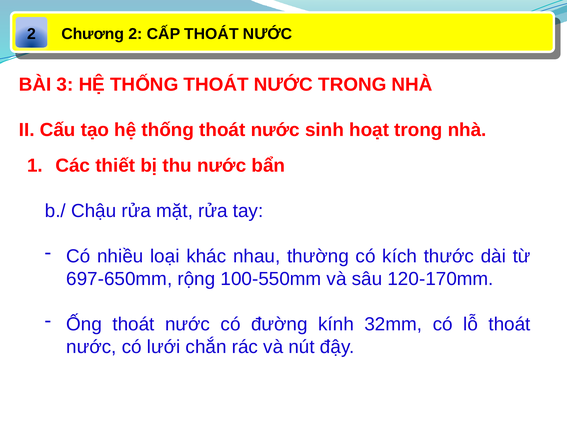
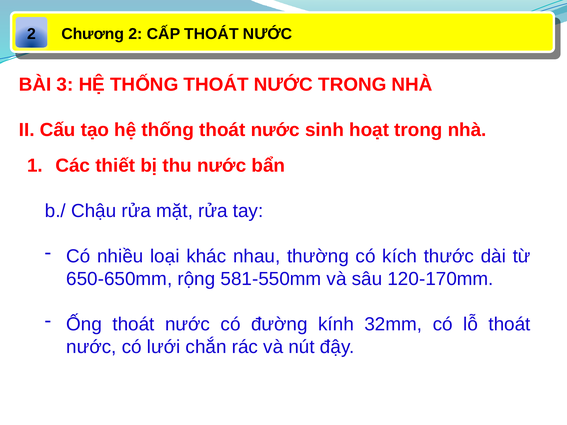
697-650mm: 697-650mm -> 650-650mm
100-550mm: 100-550mm -> 581-550mm
